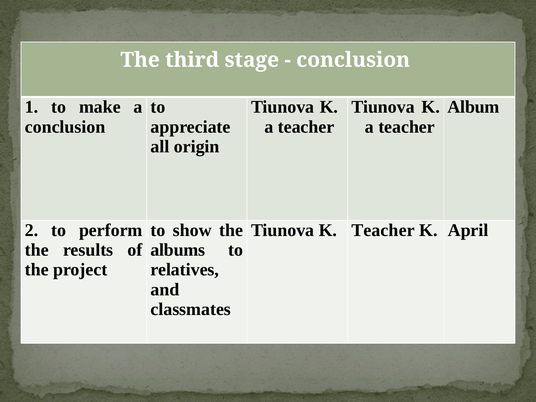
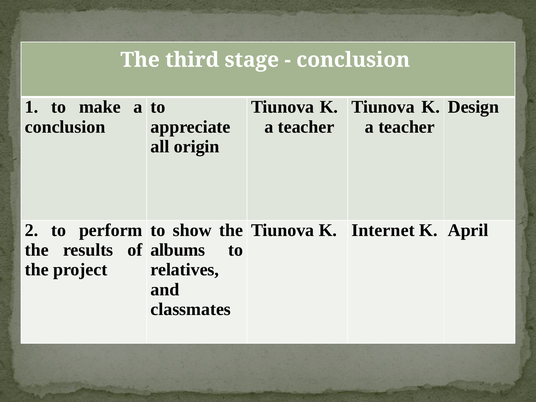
Album: Album -> Design
K Teacher: Teacher -> Internet
